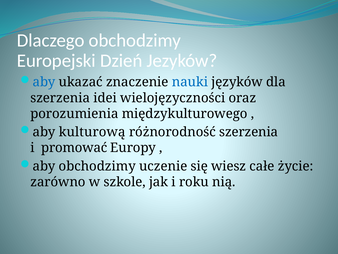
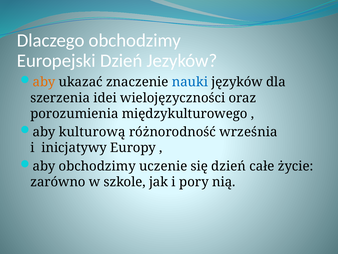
aby at (44, 82) colour: blue -> orange
różnorodność szerzenia: szerzenia -> września
promować: promować -> inicjatywy
się wiesz: wiesz -> dzień
roku: roku -> pory
